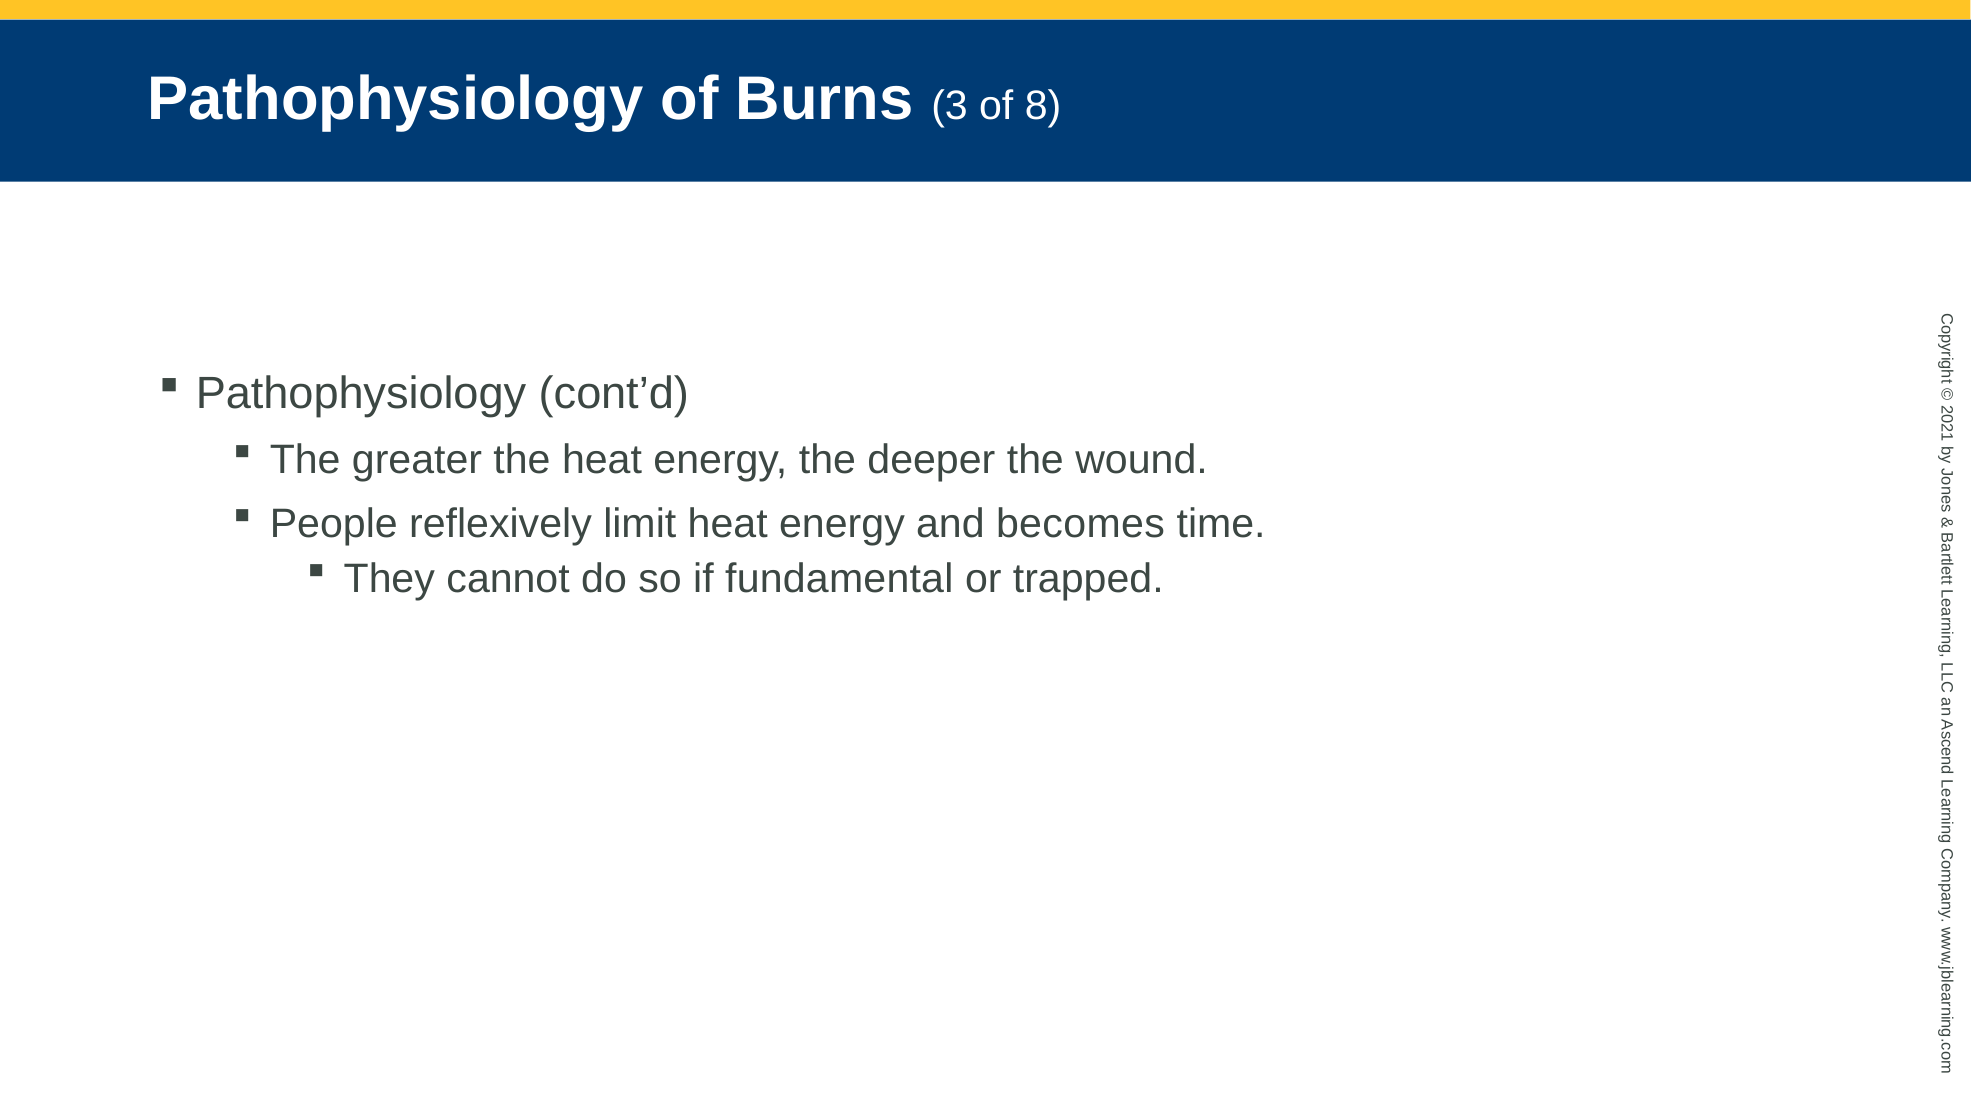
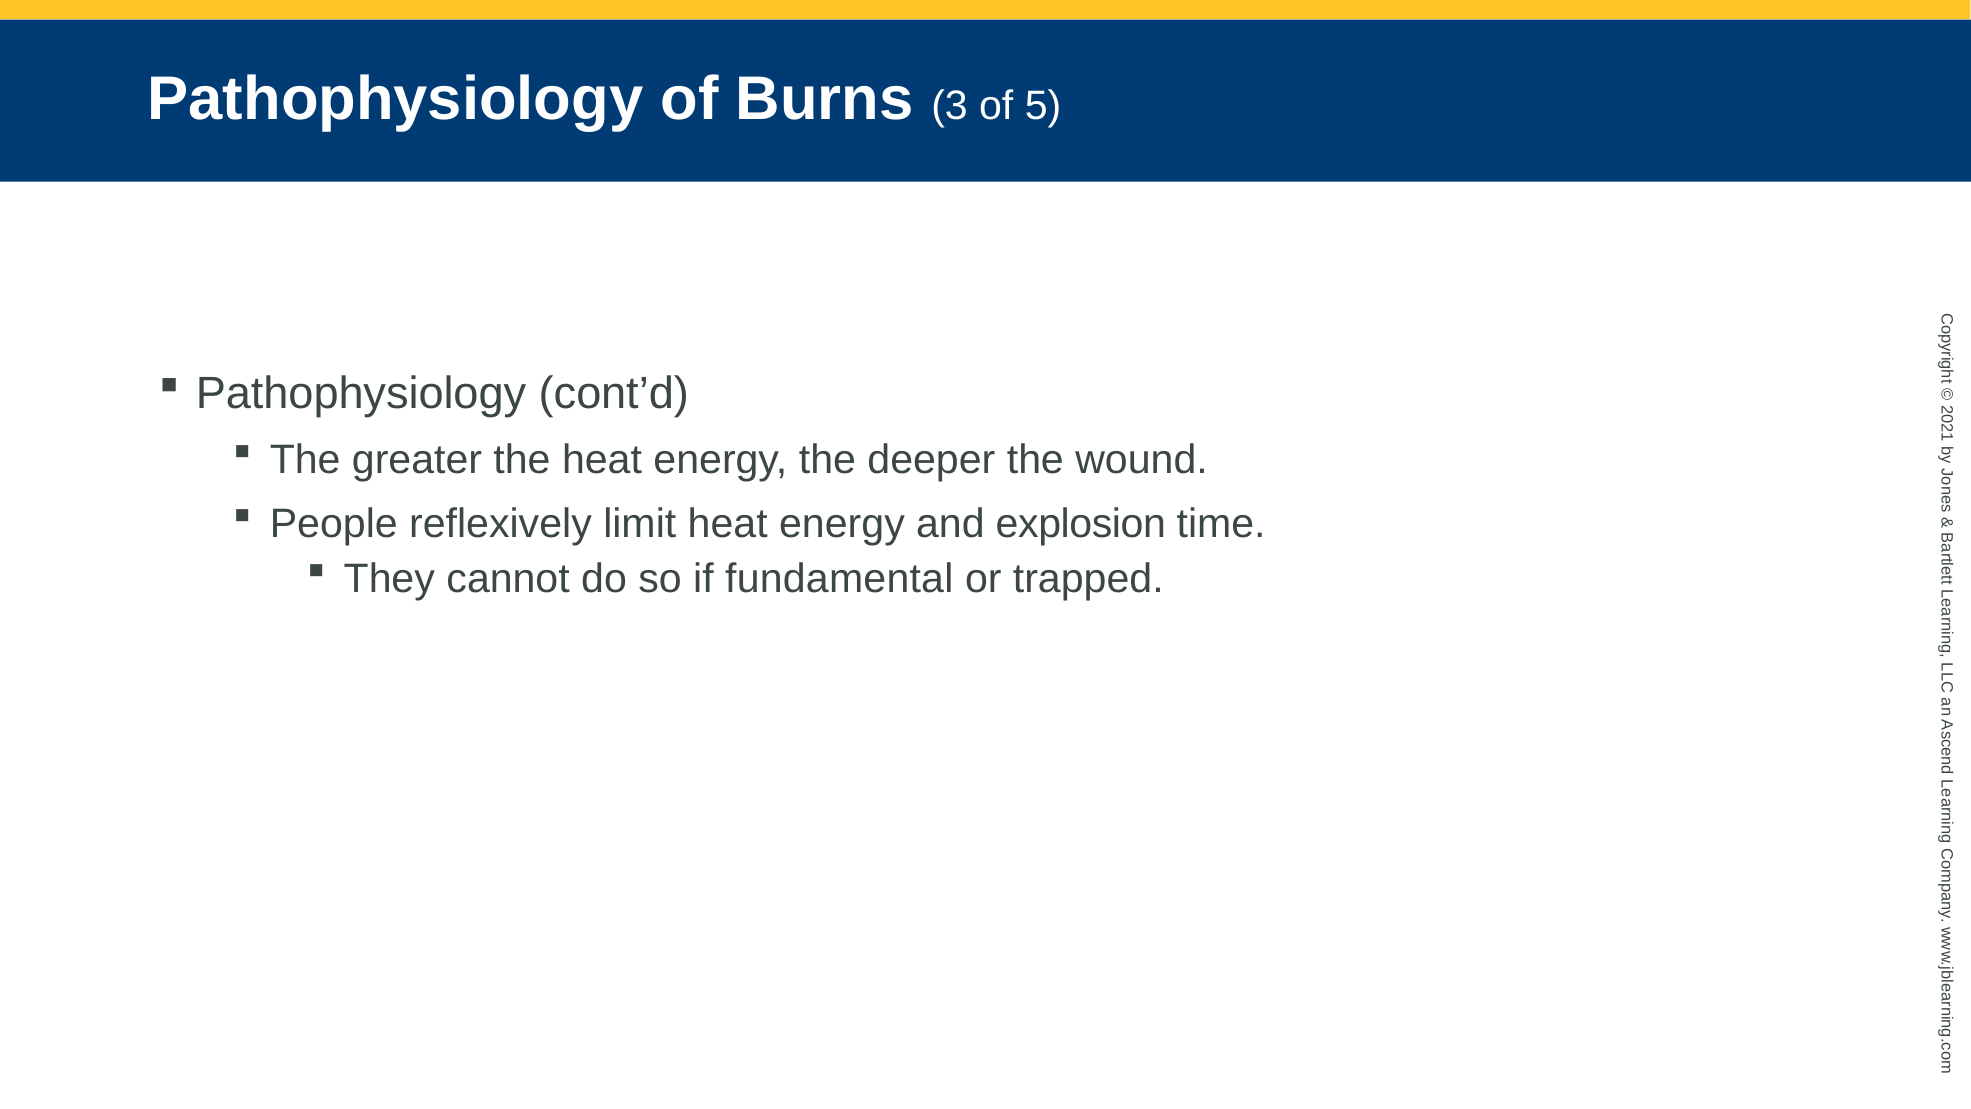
8: 8 -> 5
becomes: becomes -> explosion
